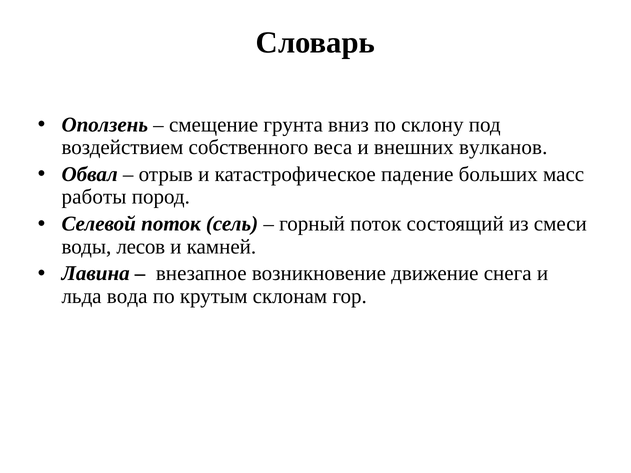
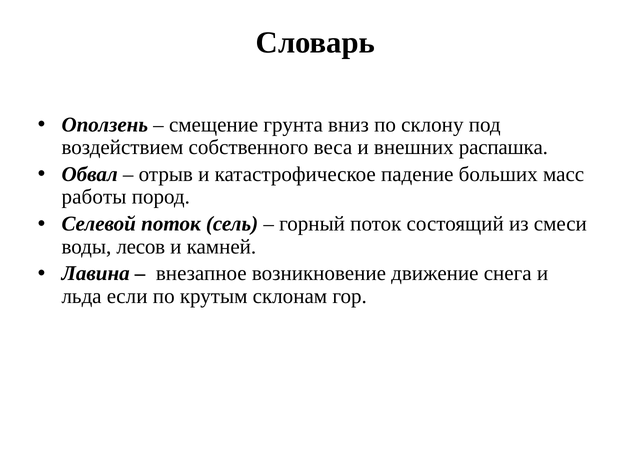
вулканов: вулканов -> распашка
вода: вода -> если
